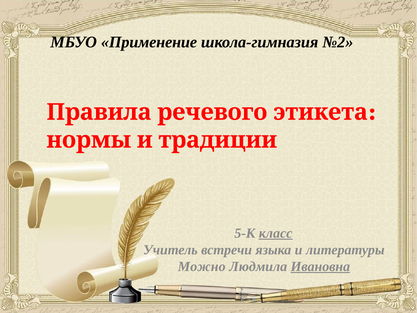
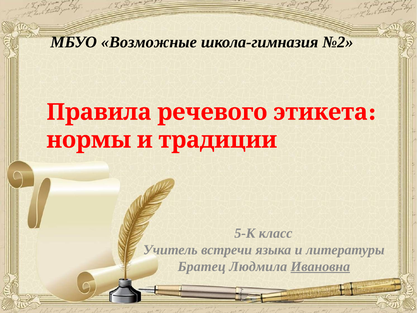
Применение: Применение -> Возможные
класс underline: present -> none
Можно: Можно -> Братец
